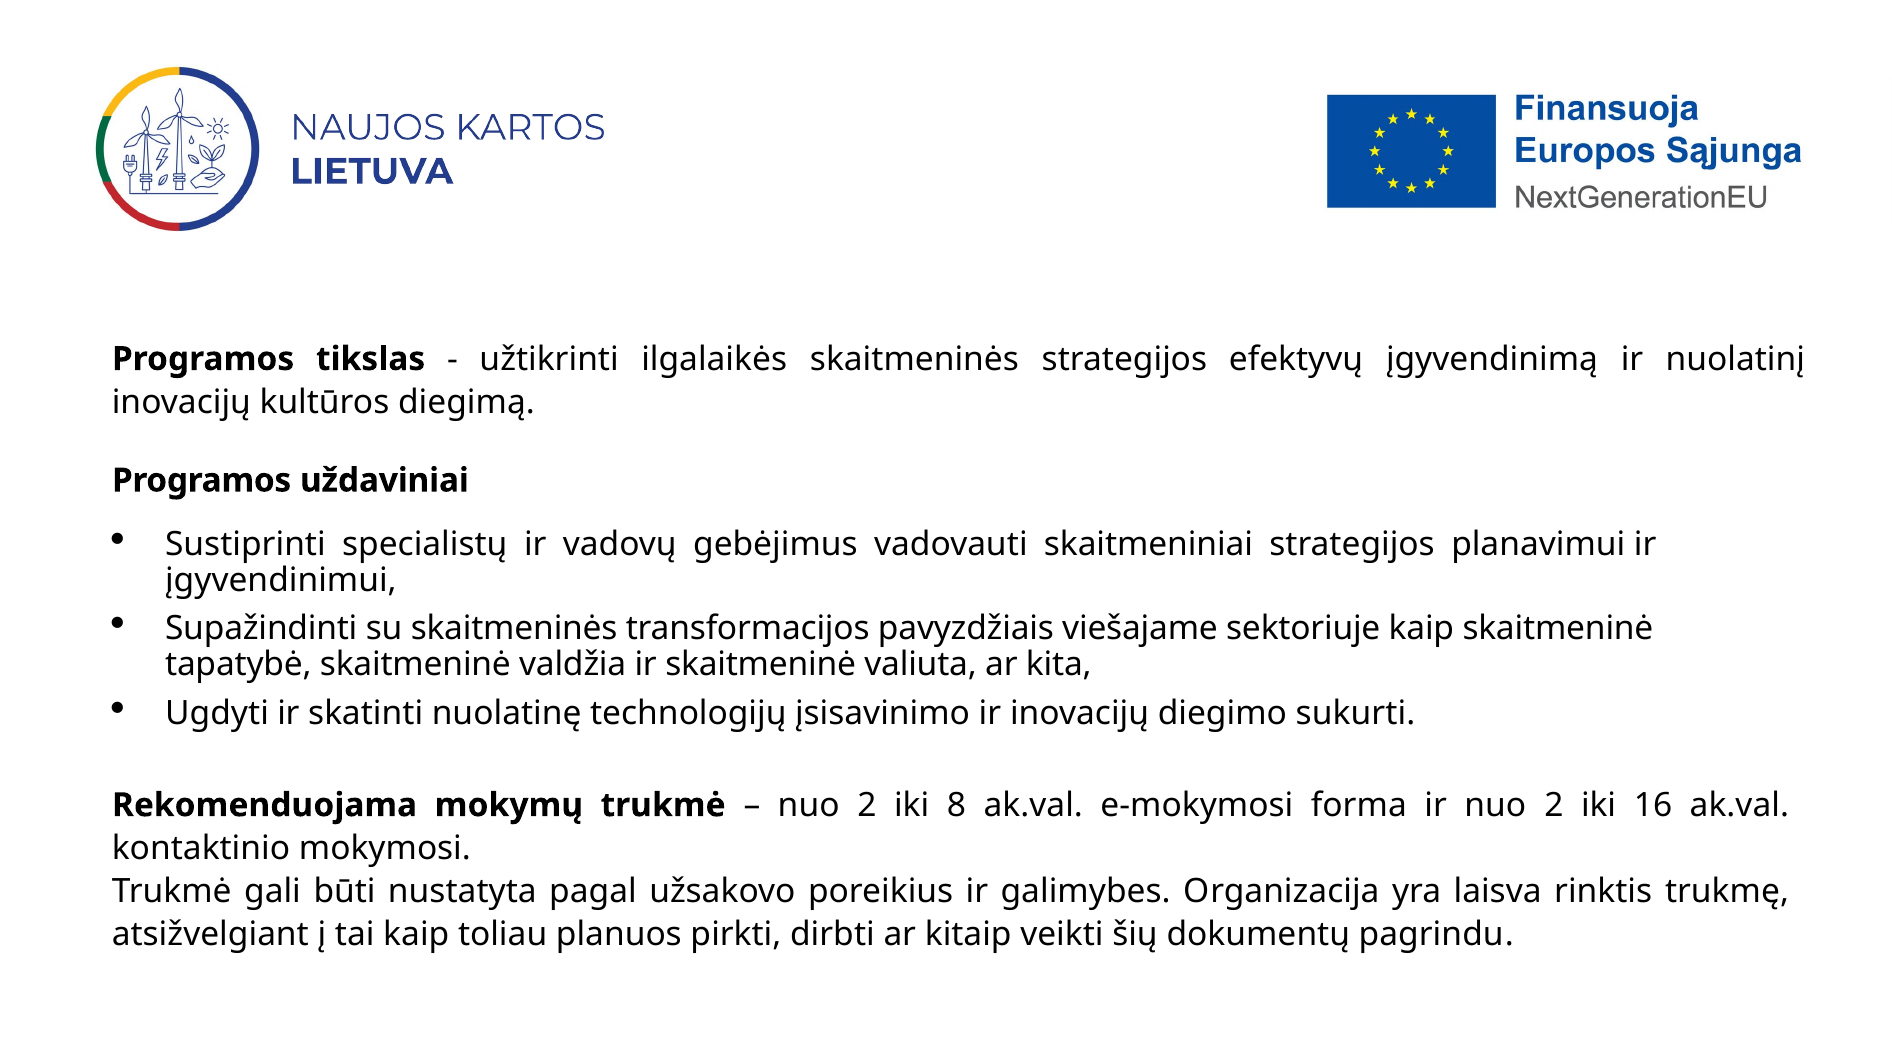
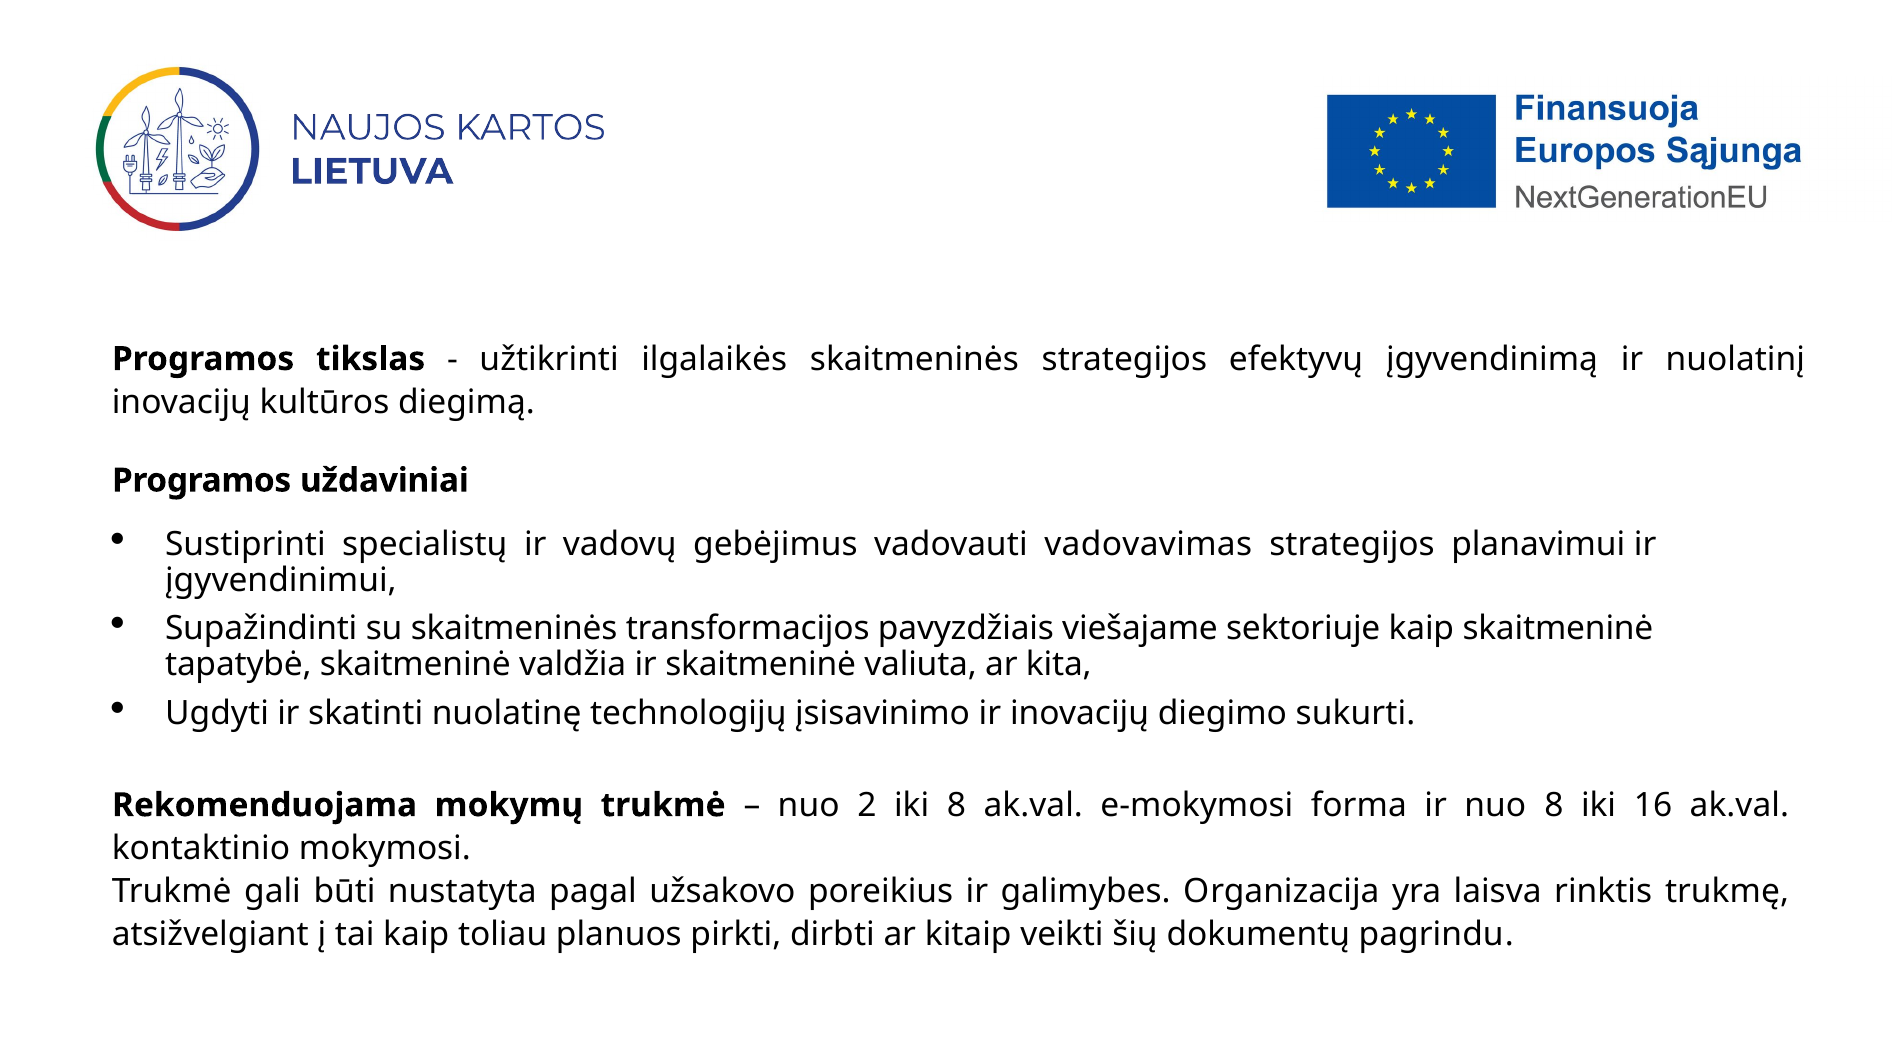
skaitmeniniai: skaitmeniniai -> vadovavimas
ir nuo 2: 2 -> 8
